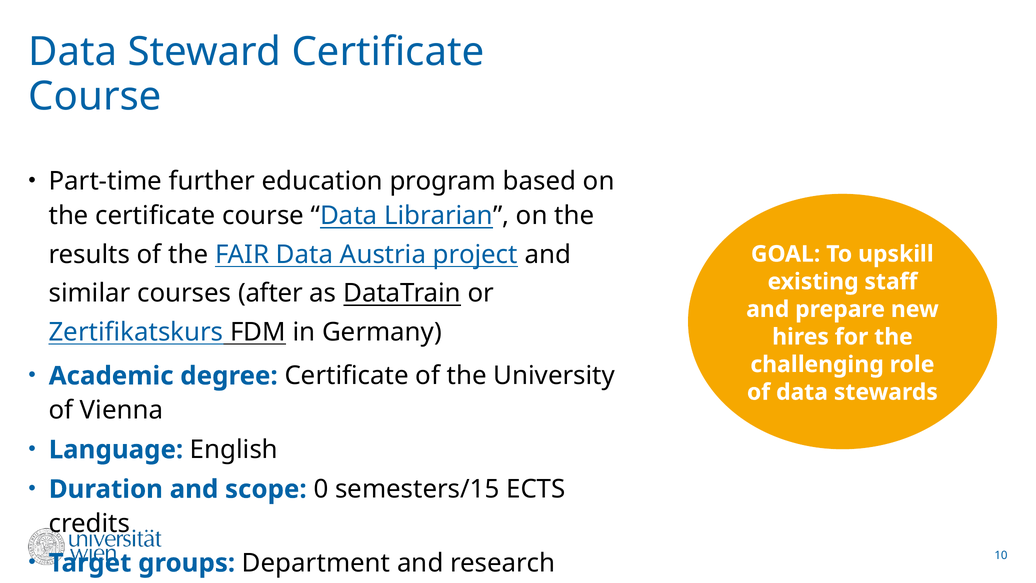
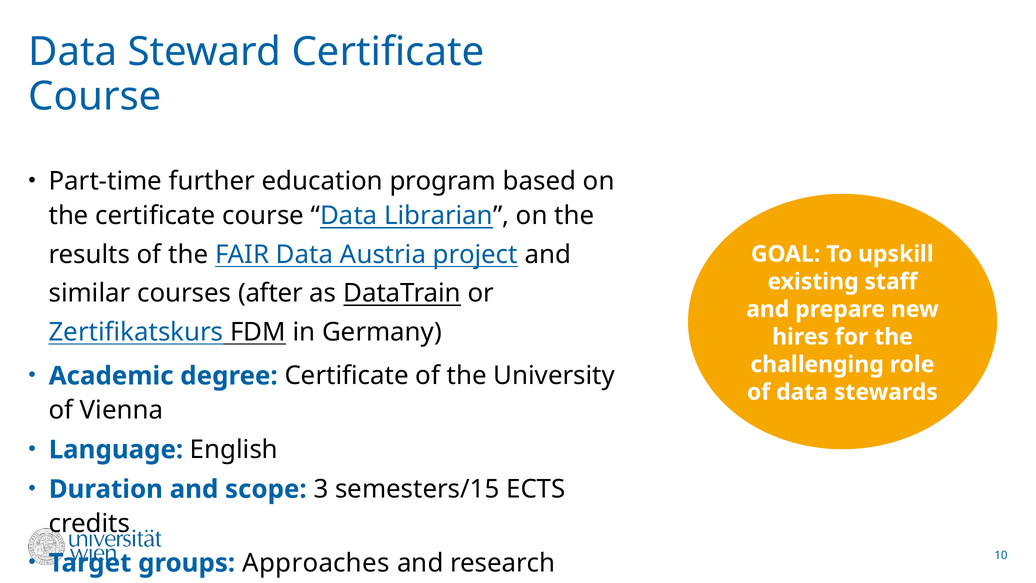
0: 0 -> 3
Department: Department -> Approaches
